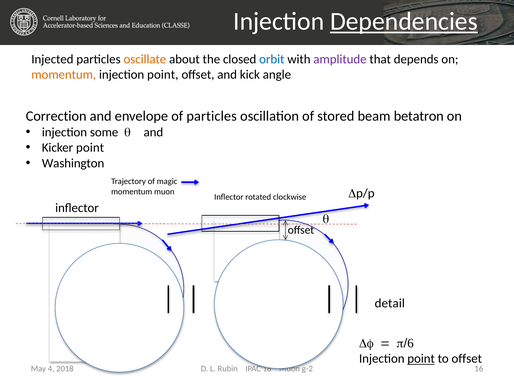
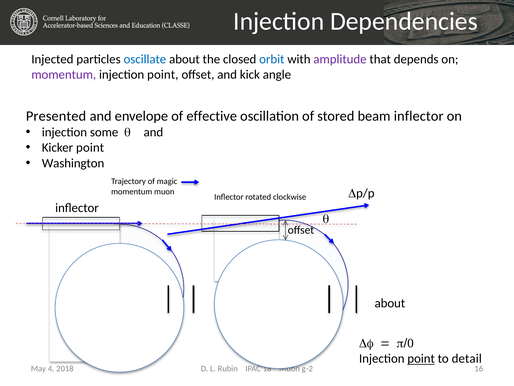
Dependencies underline: present -> none
oscillate colour: orange -> blue
momentum at (64, 74) colour: orange -> purple
Correction: Correction -> Presented
of particles: particles -> effective
beam betatron: betatron -> inflector
detail at (390, 303): detail -> about
p/6: p/6 -> p/0
to offset: offset -> detail
